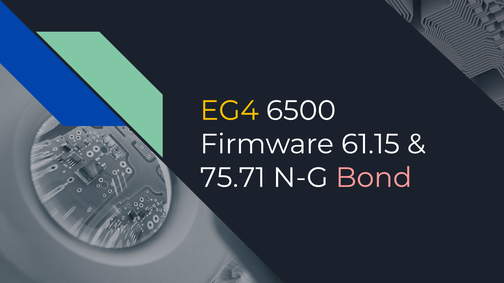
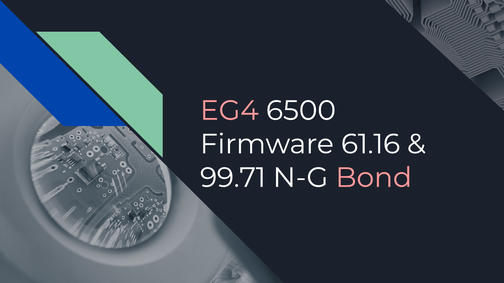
EG4 colour: yellow -> pink
61.15: 61.15 -> 61.16
75.71: 75.71 -> 99.71
